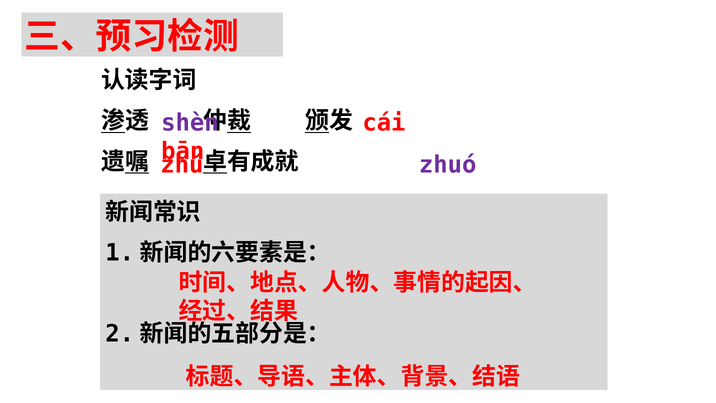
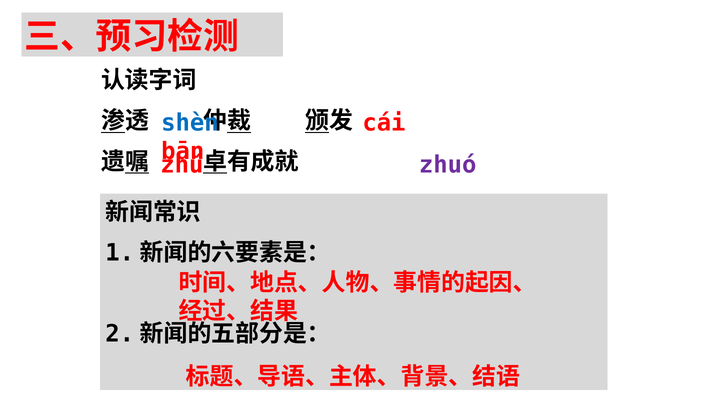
shèn colour: purple -> blue
